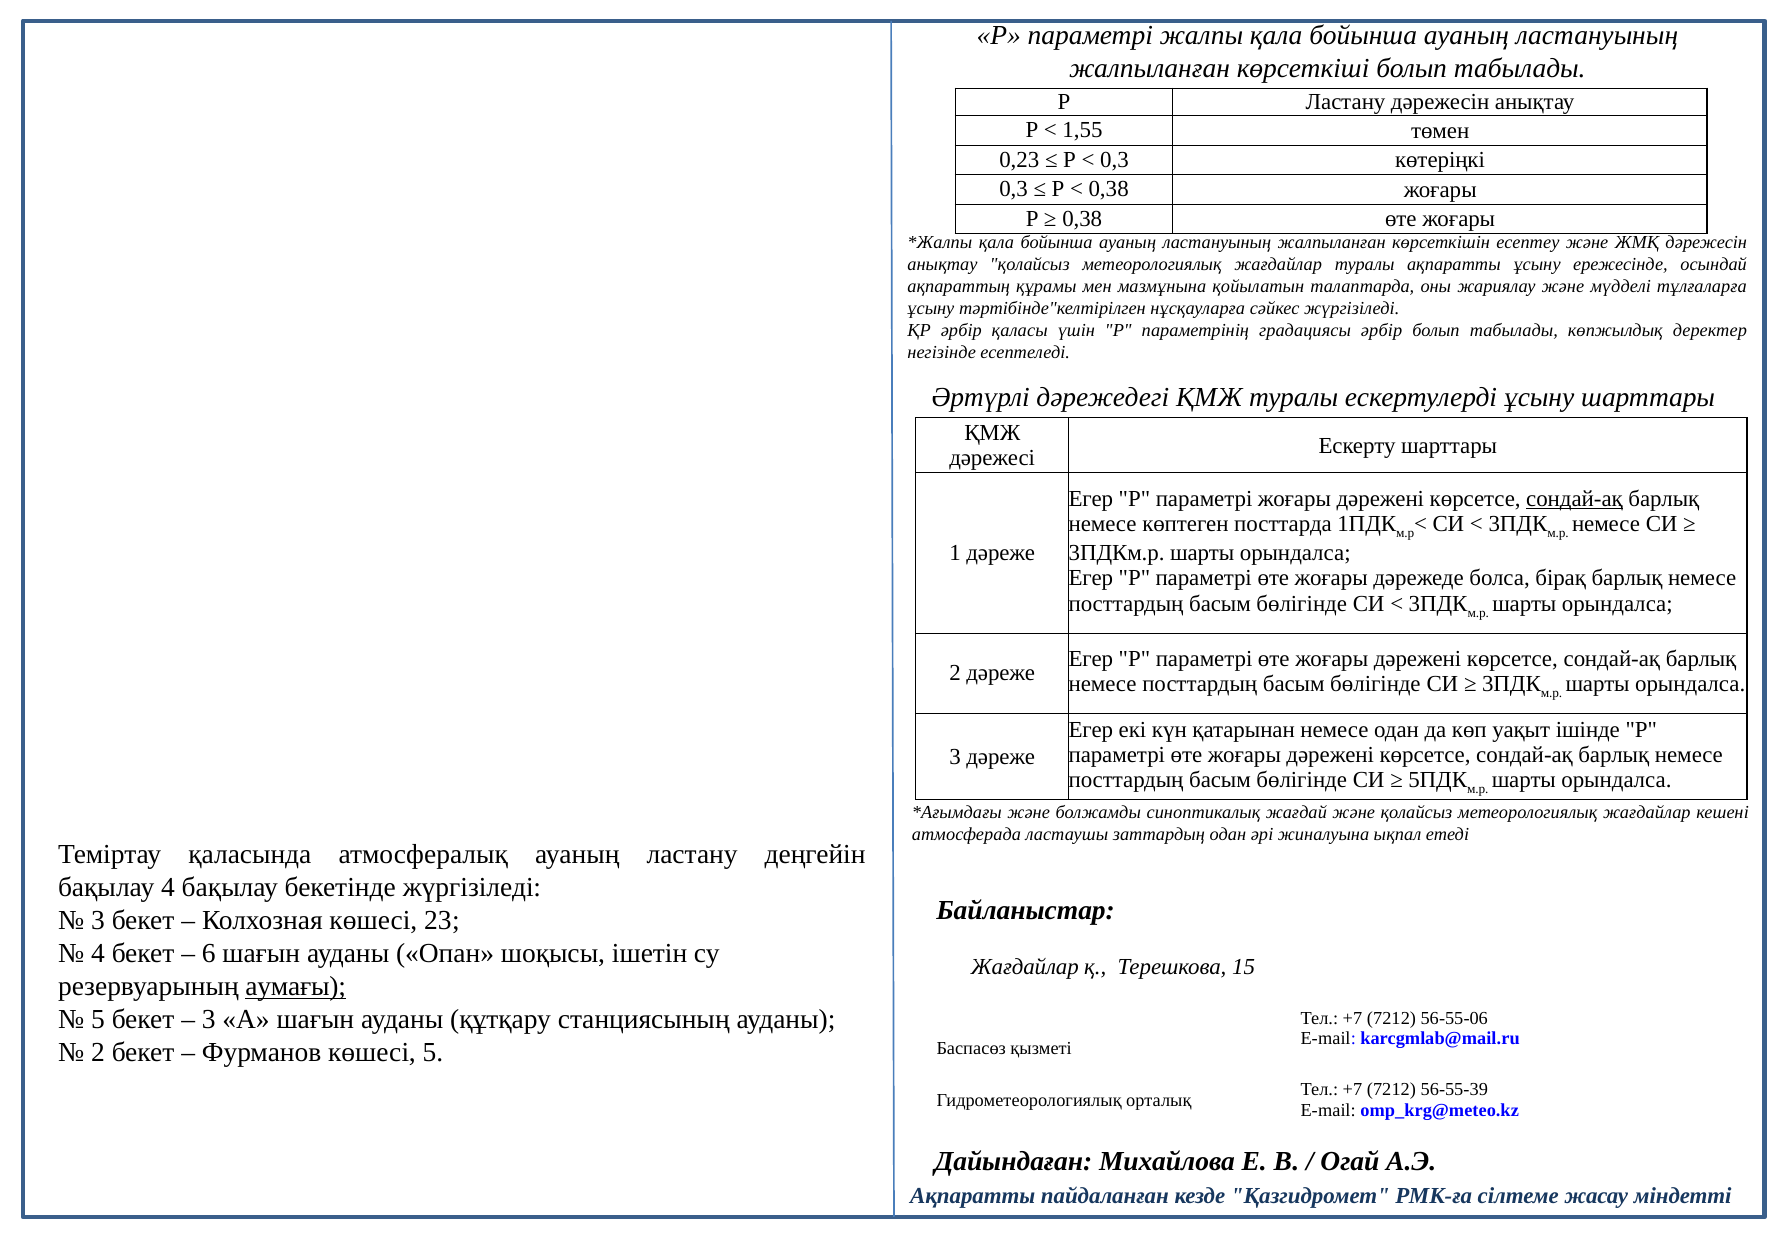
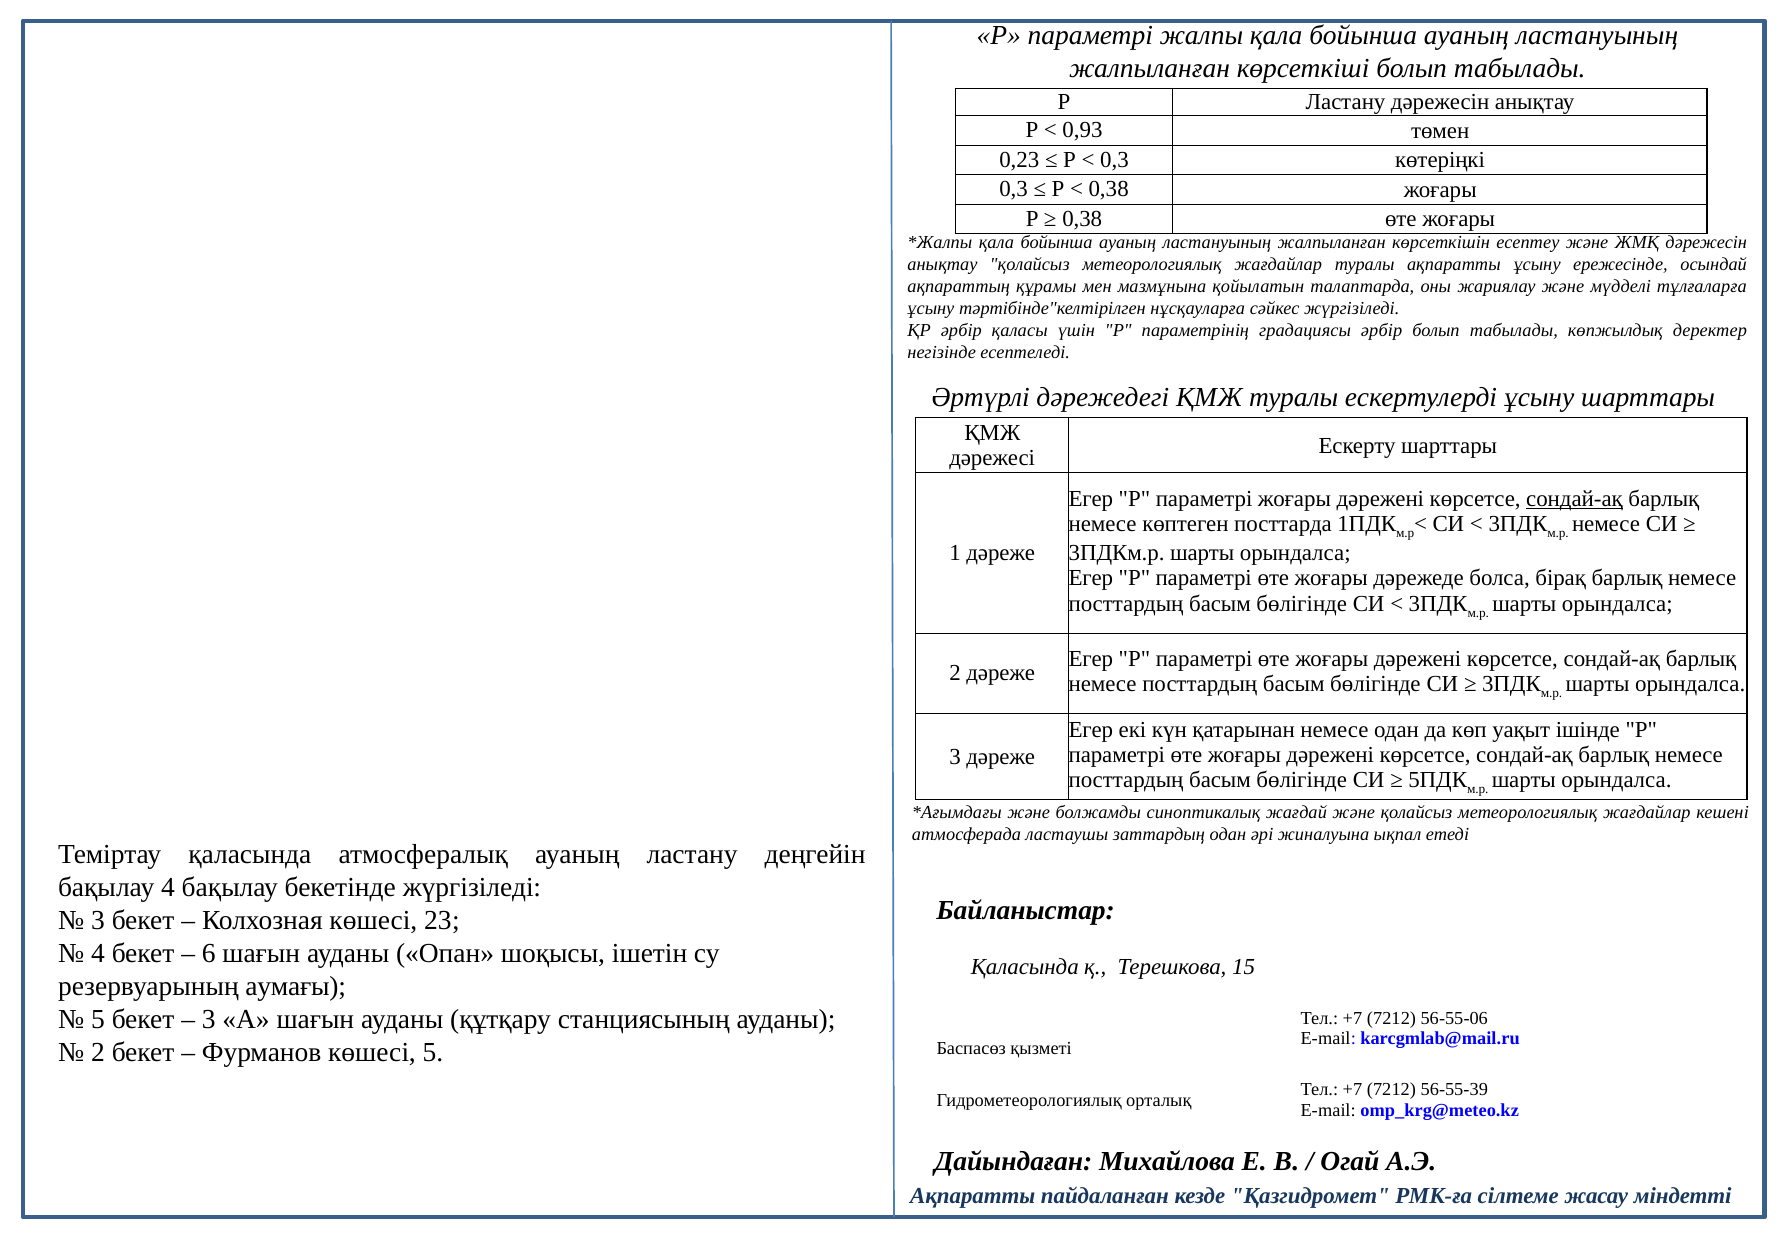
1,55: 1,55 -> 0,93
Жағдайлар at (1025, 967): Жағдайлар -> Қаласында
аумағы underline: present -> none
